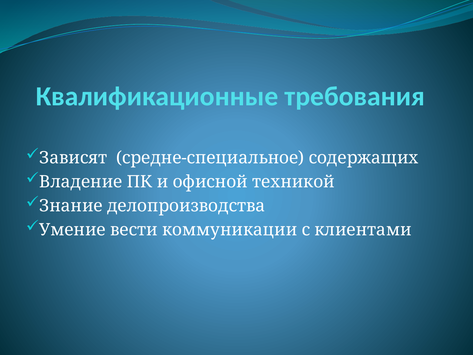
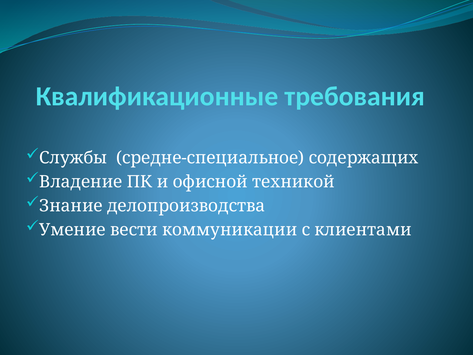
Зависят: Зависят -> Службы
